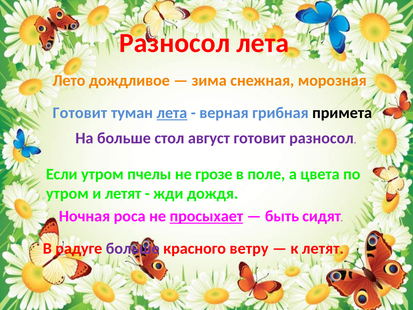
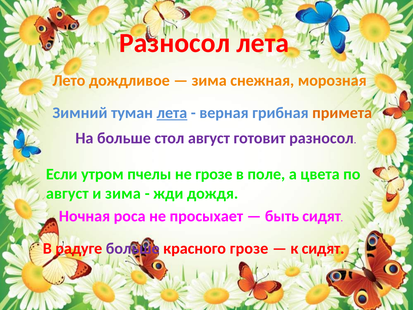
Готовит at (80, 113): Готовит -> Зимний
примета colour: black -> orange
утром at (67, 193): утром -> август
и летят: летят -> зима
просыхает underline: present -> none
красного ветру: ветру -> грозе
к летят: летят -> сидят
